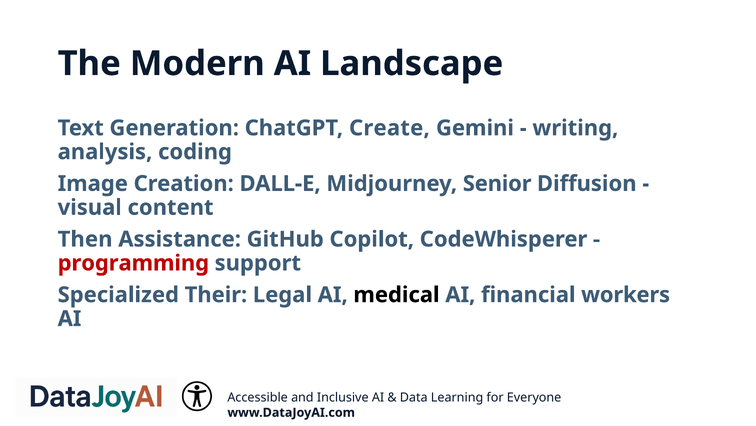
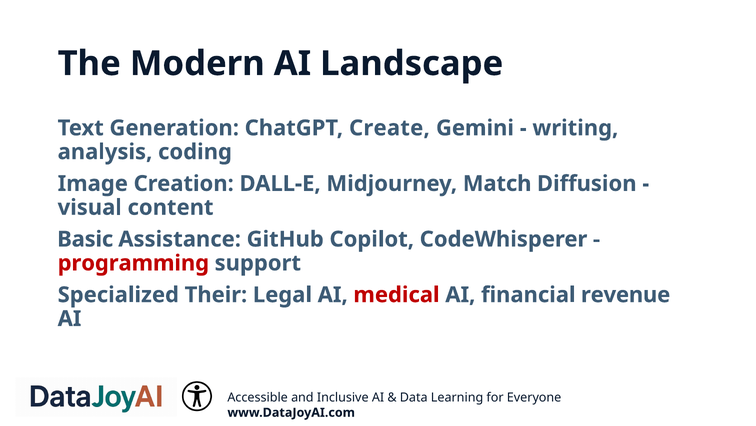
Senior: Senior -> Match
Then: Then -> Basic
medical colour: black -> red
workers: workers -> revenue
